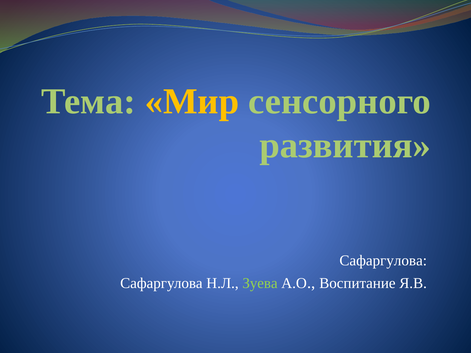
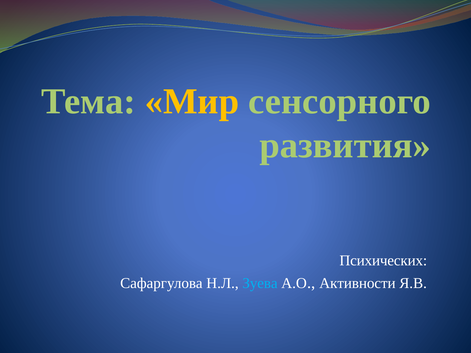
Сафаргулова at (383, 261): Сафаргулова -> Психических
Зуева colour: light green -> light blue
Воспитание: Воспитание -> Активности
